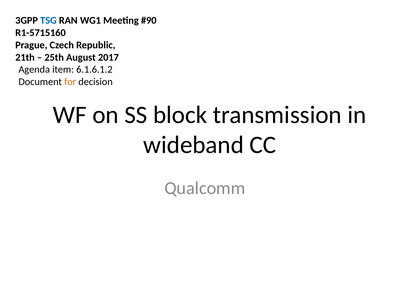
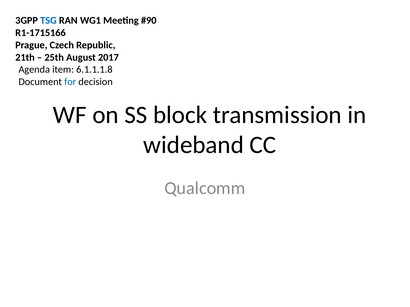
R1-5715160: R1-5715160 -> R1-1715166
6.1.6.1.2: 6.1.6.1.2 -> 6.1.1.1.8
for colour: orange -> blue
